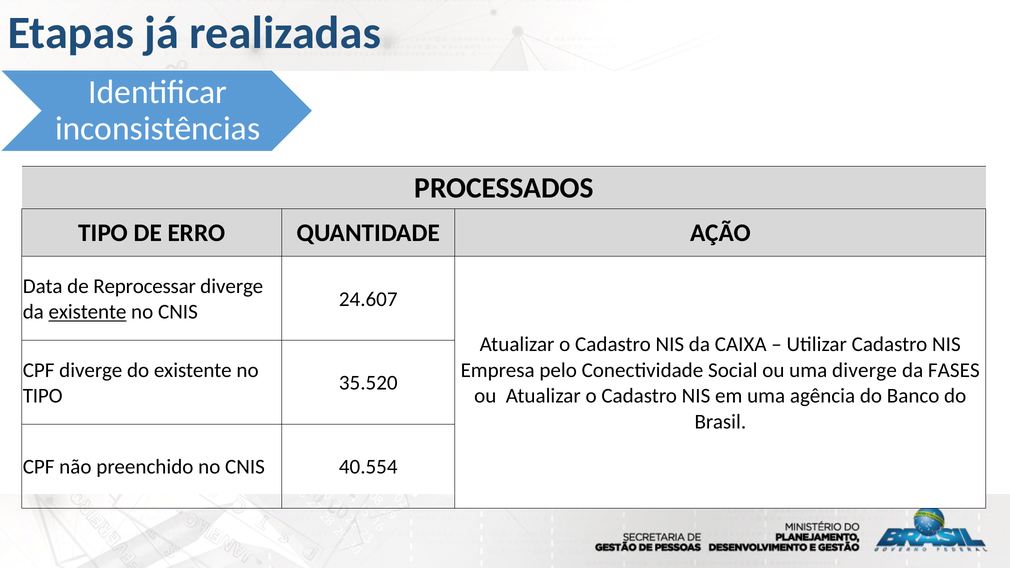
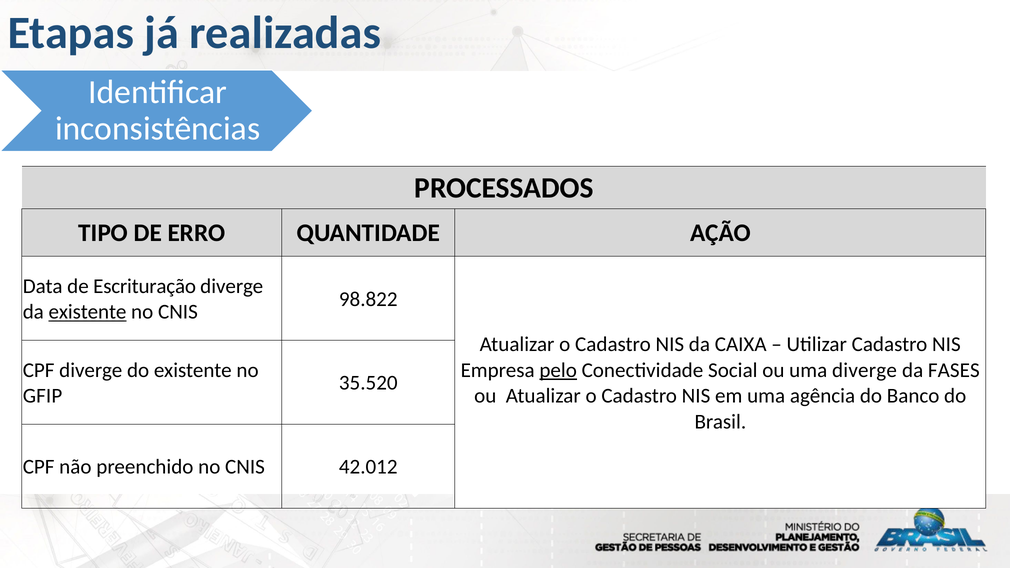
Reprocessar: Reprocessar -> Escrituração
24.607: 24.607 -> 98.822
pelo underline: none -> present
TIPO at (43, 396): TIPO -> GFIP
40.554: 40.554 -> 42.012
